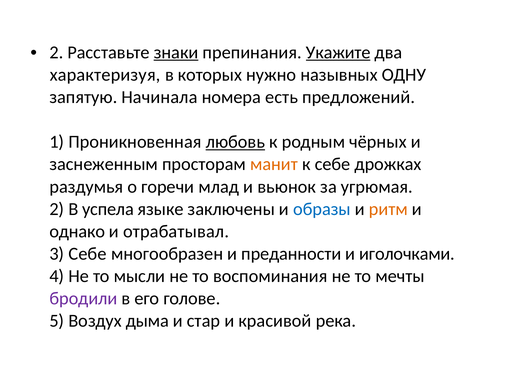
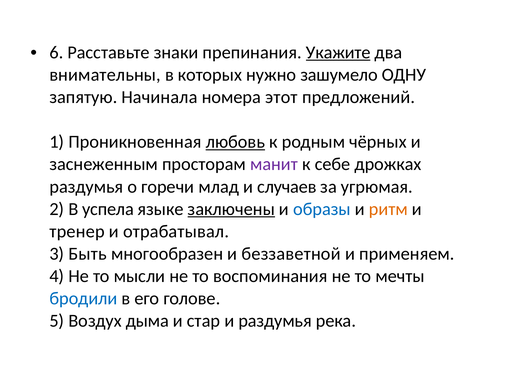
2 at (56, 52): 2 -> 6
знаки underline: present -> none
характеризуя: характеризуя -> внимательны
назывных: назывных -> зашумело
есть: есть -> этот
манит colour: orange -> purple
вьюнок: вьюнок -> случаев
заключены underline: none -> present
однако: однако -> тренер
3 Себе: Себе -> Быть
преданности: преданности -> беззаветной
иголочками: иголочками -> применяем
бродили colour: purple -> blue
и красивой: красивой -> раздумья
